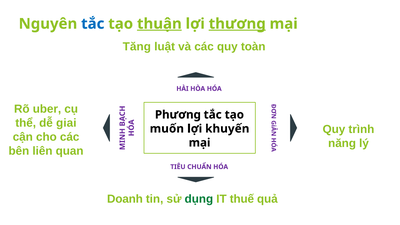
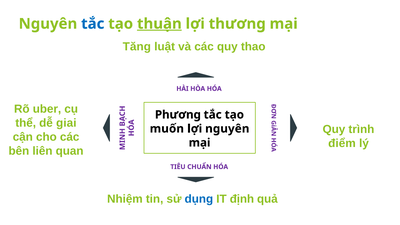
thương underline: present -> none
toàn: toàn -> thao
lợi khuyến: khuyến -> nguyên
năng: năng -> điểm
Doanh: Doanh -> Nhiệm
dụng colour: green -> blue
thuế: thuế -> định
